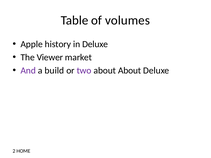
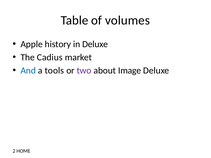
Viewer: Viewer -> Cadius
And colour: purple -> blue
build: build -> tools
about About: About -> Image
